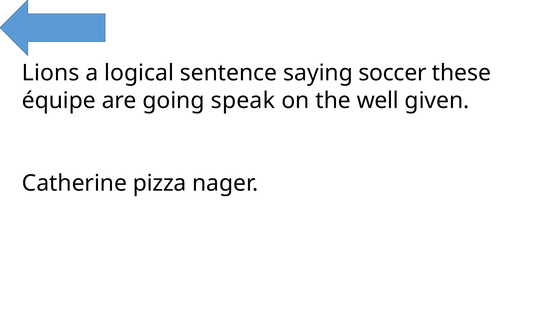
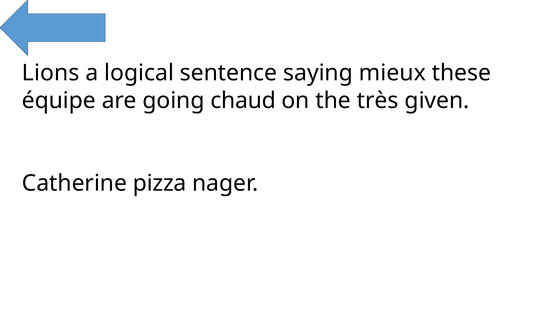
soccer: soccer -> mieux
speak: speak -> chaud
well: well -> très
